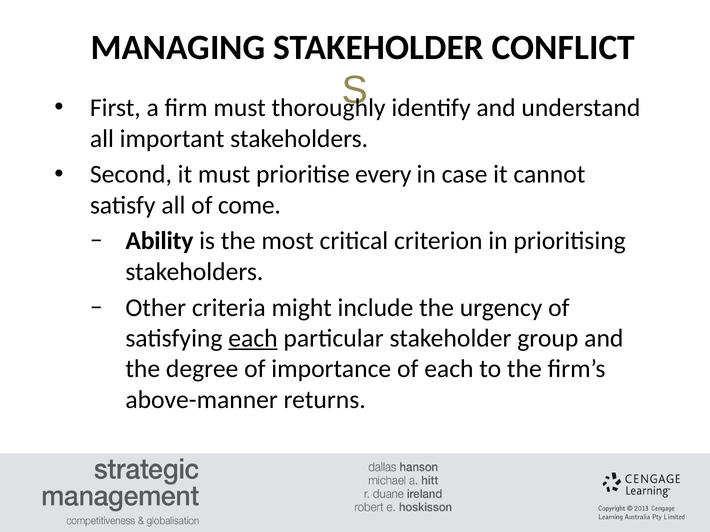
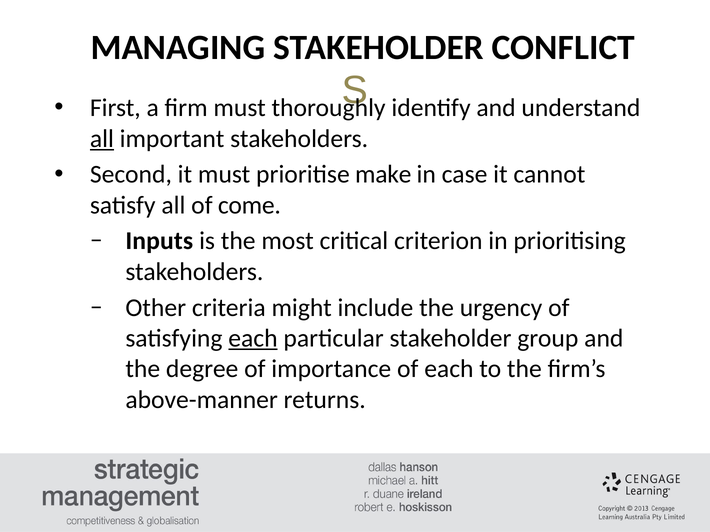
all at (102, 139) underline: none -> present
every: every -> make
Ability: Ability -> Inputs
